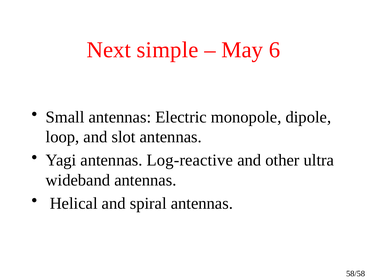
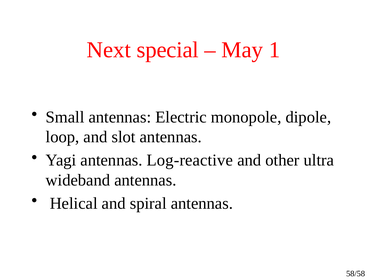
simple: simple -> special
6: 6 -> 1
